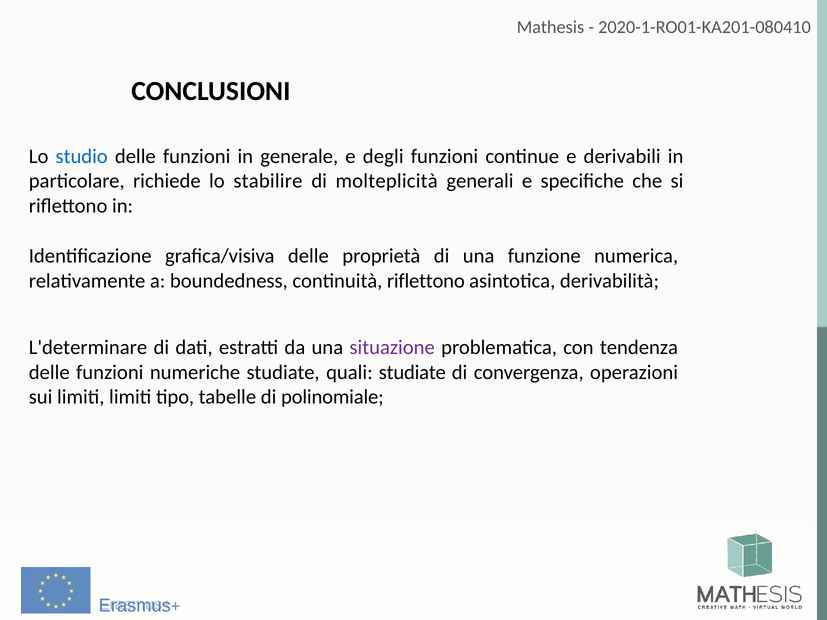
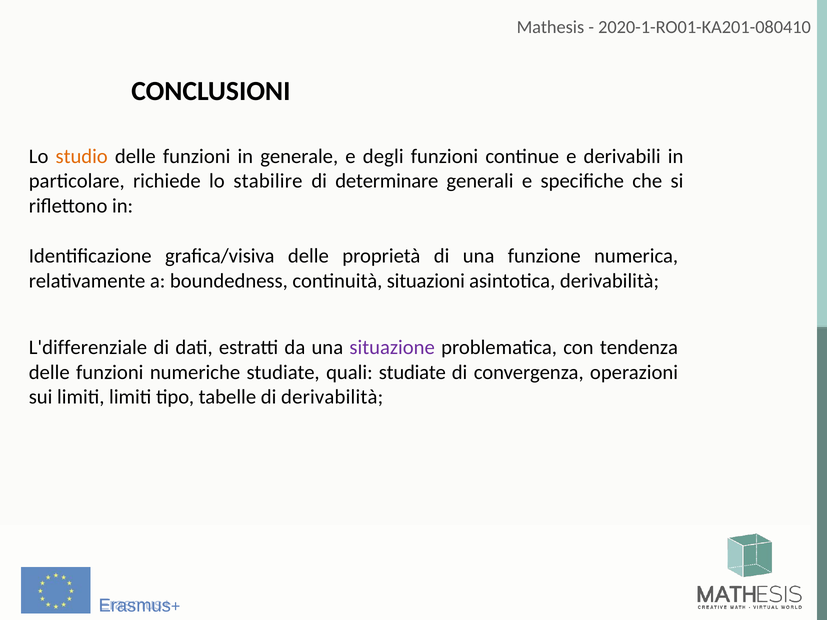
studio colour: blue -> orange
molteplicità: molteplicità -> determinare
continuità riflettono: riflettono -> situazioni
L'determinare: L'determinare -> L'differenziale
di polinomiale: polinomiale -> derivabilità
